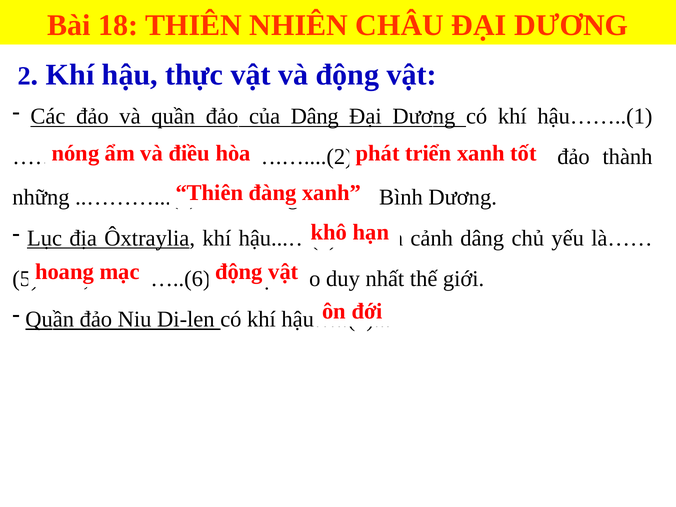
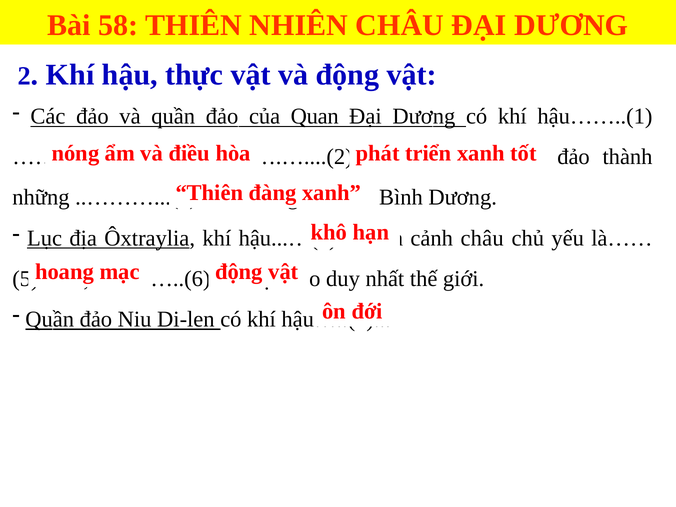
18: 18 -> 58
của Dâng: Dâng -> Quan
cảnh dâng: dâng -> châu
